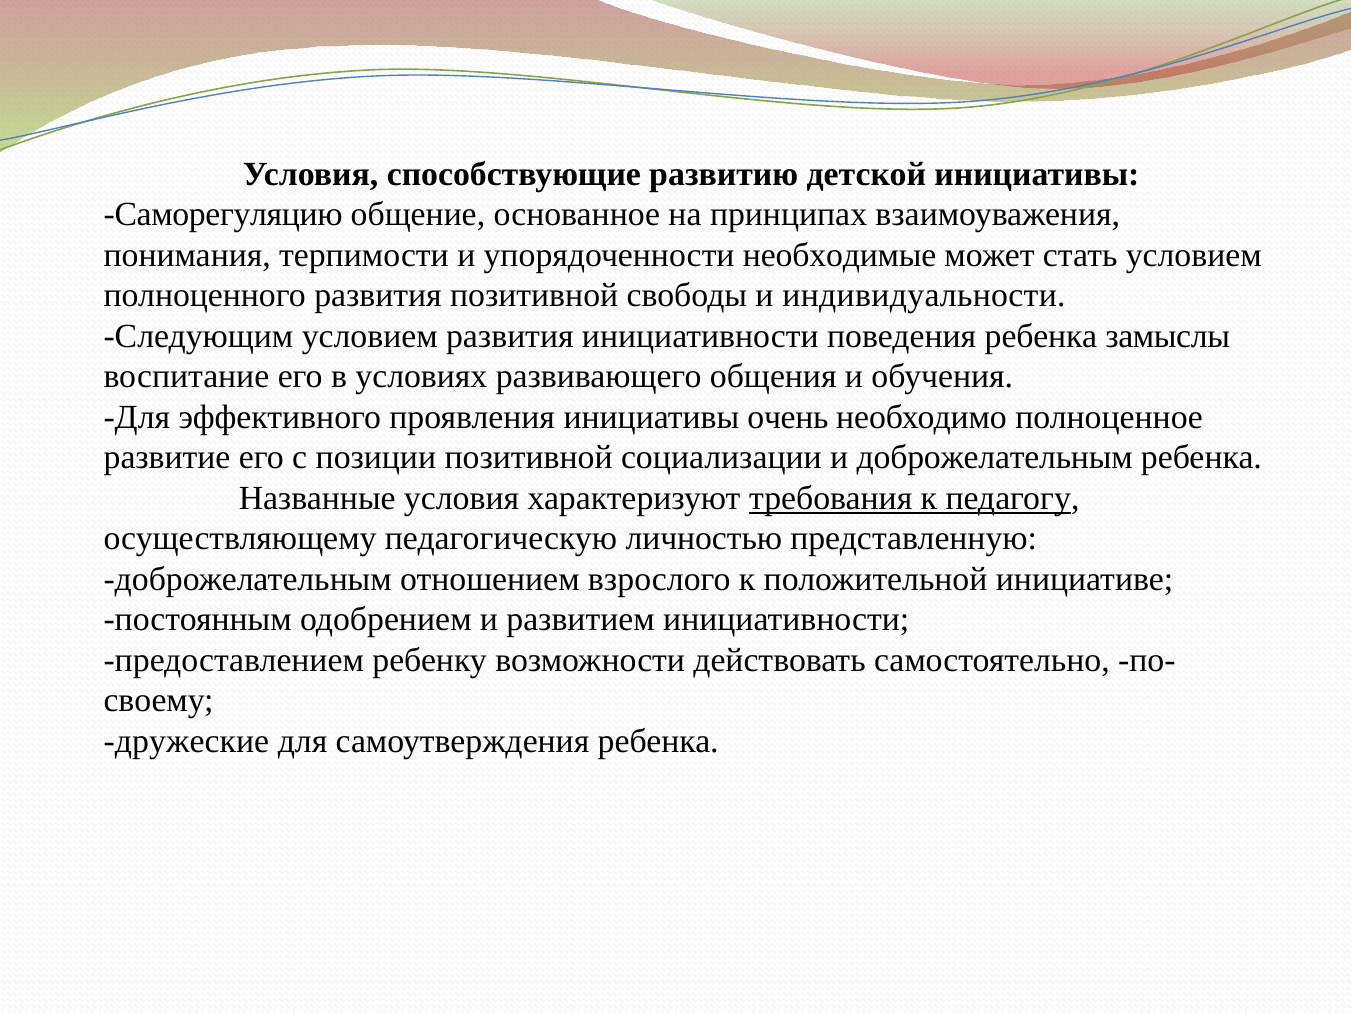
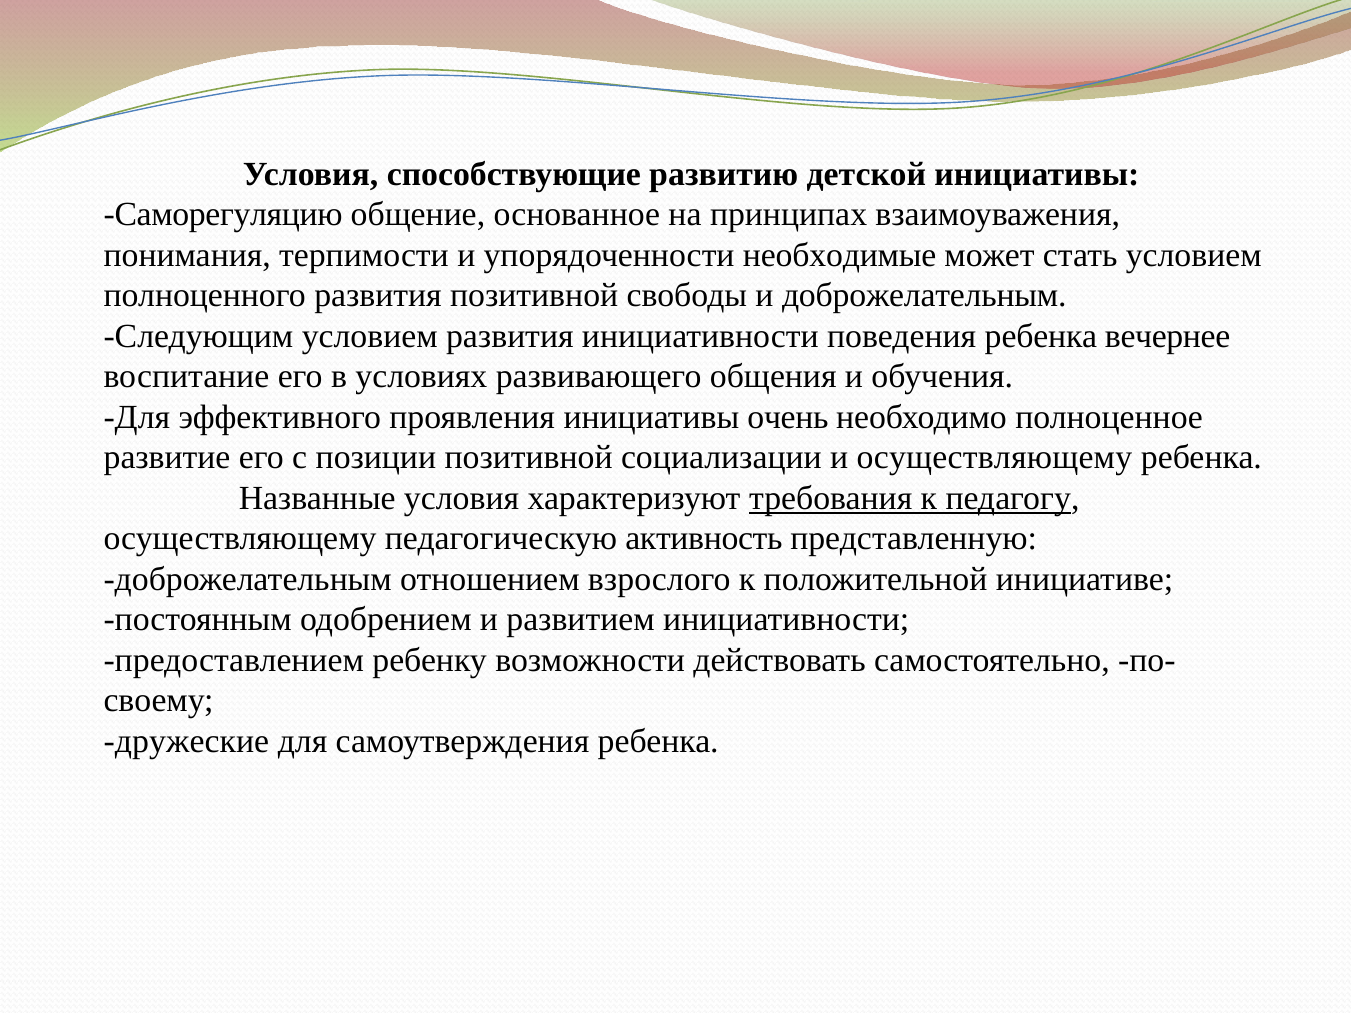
и индивидуальности: индивидуальности -> доброжелательным
замыслы: замыслы -> вечернее
и доброжелательным: доброжелательным -> осуществляющему
личностью: личностью -> активность
